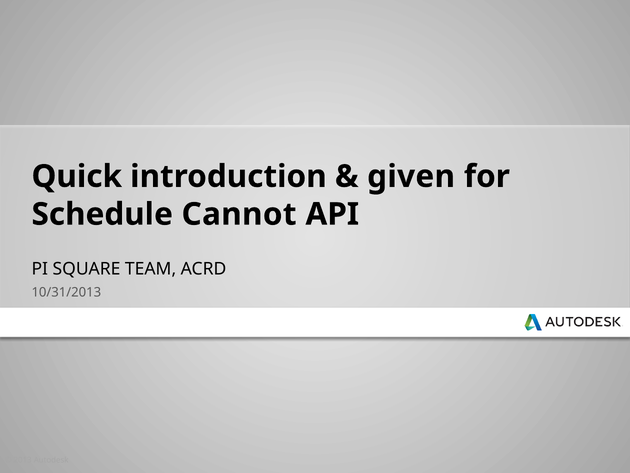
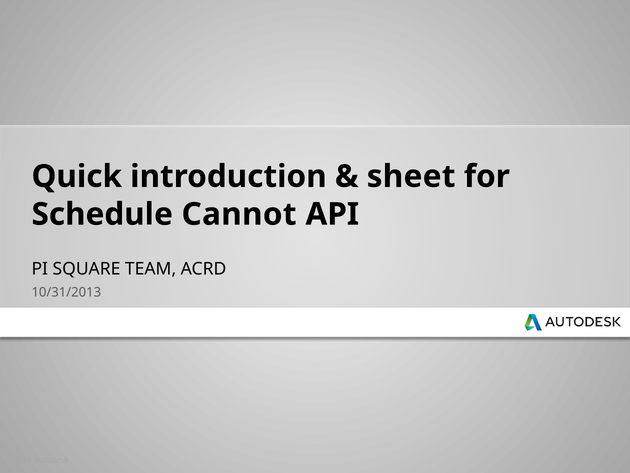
given: given -> sheet
